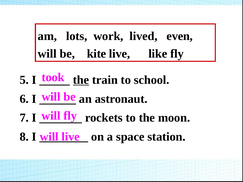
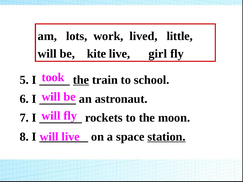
even: even -> little
like: like -> girl
station underline: none -> present
